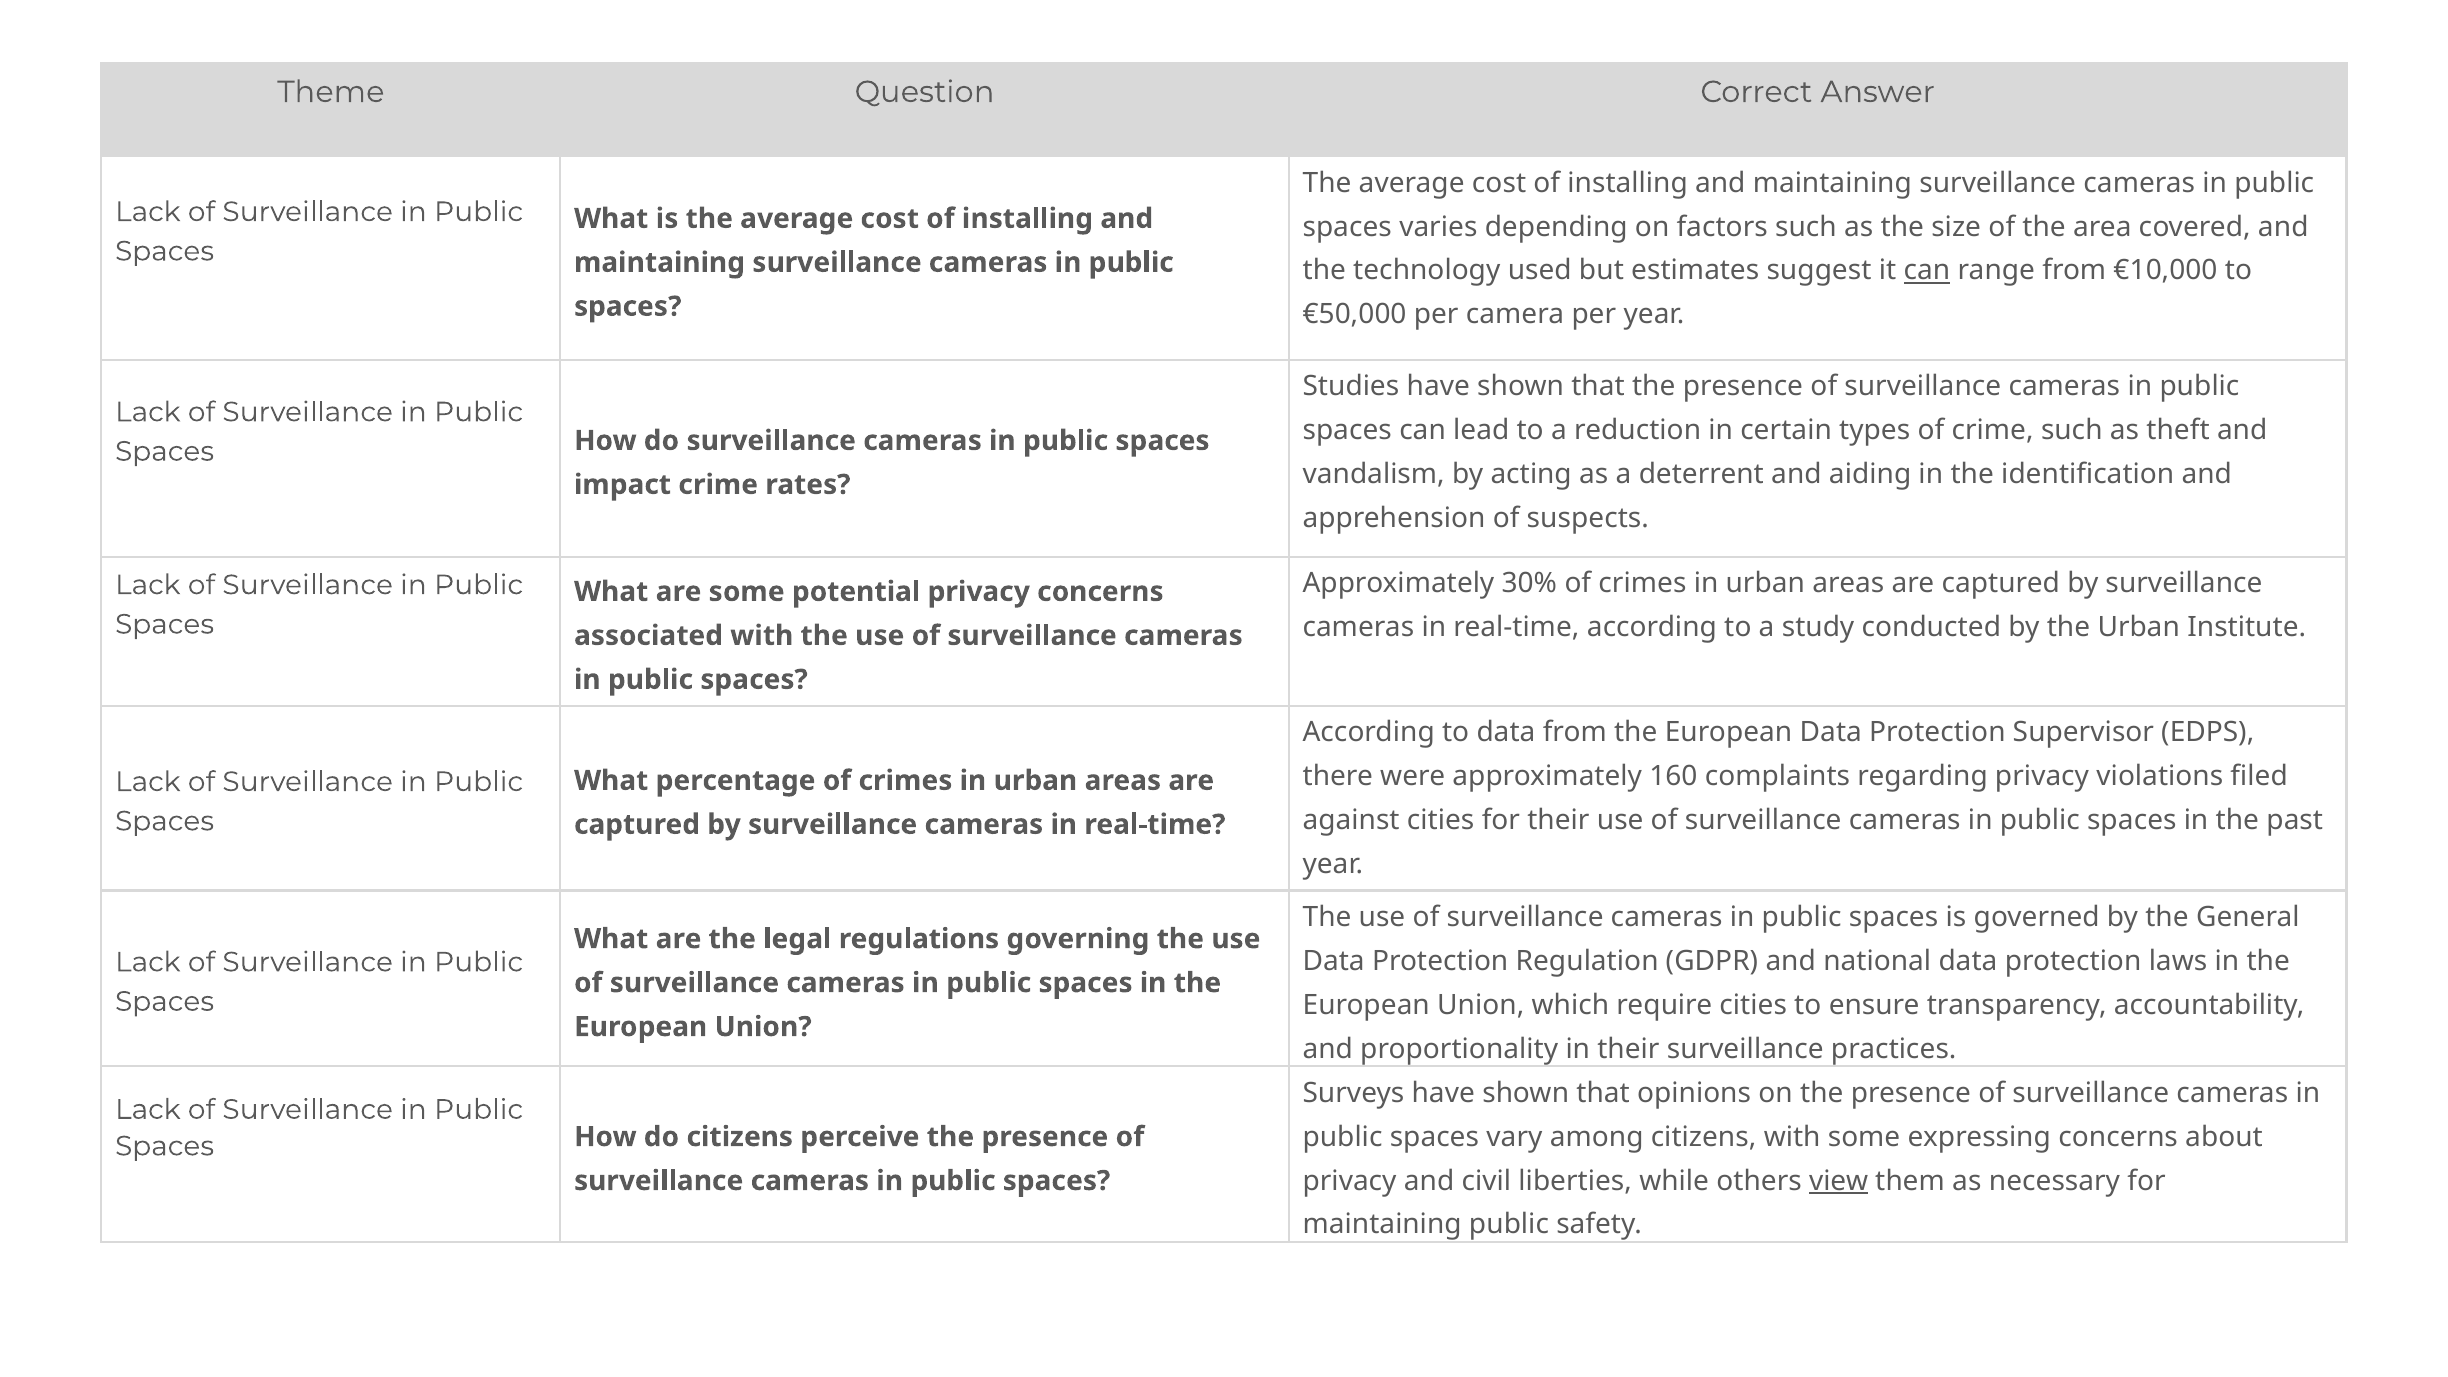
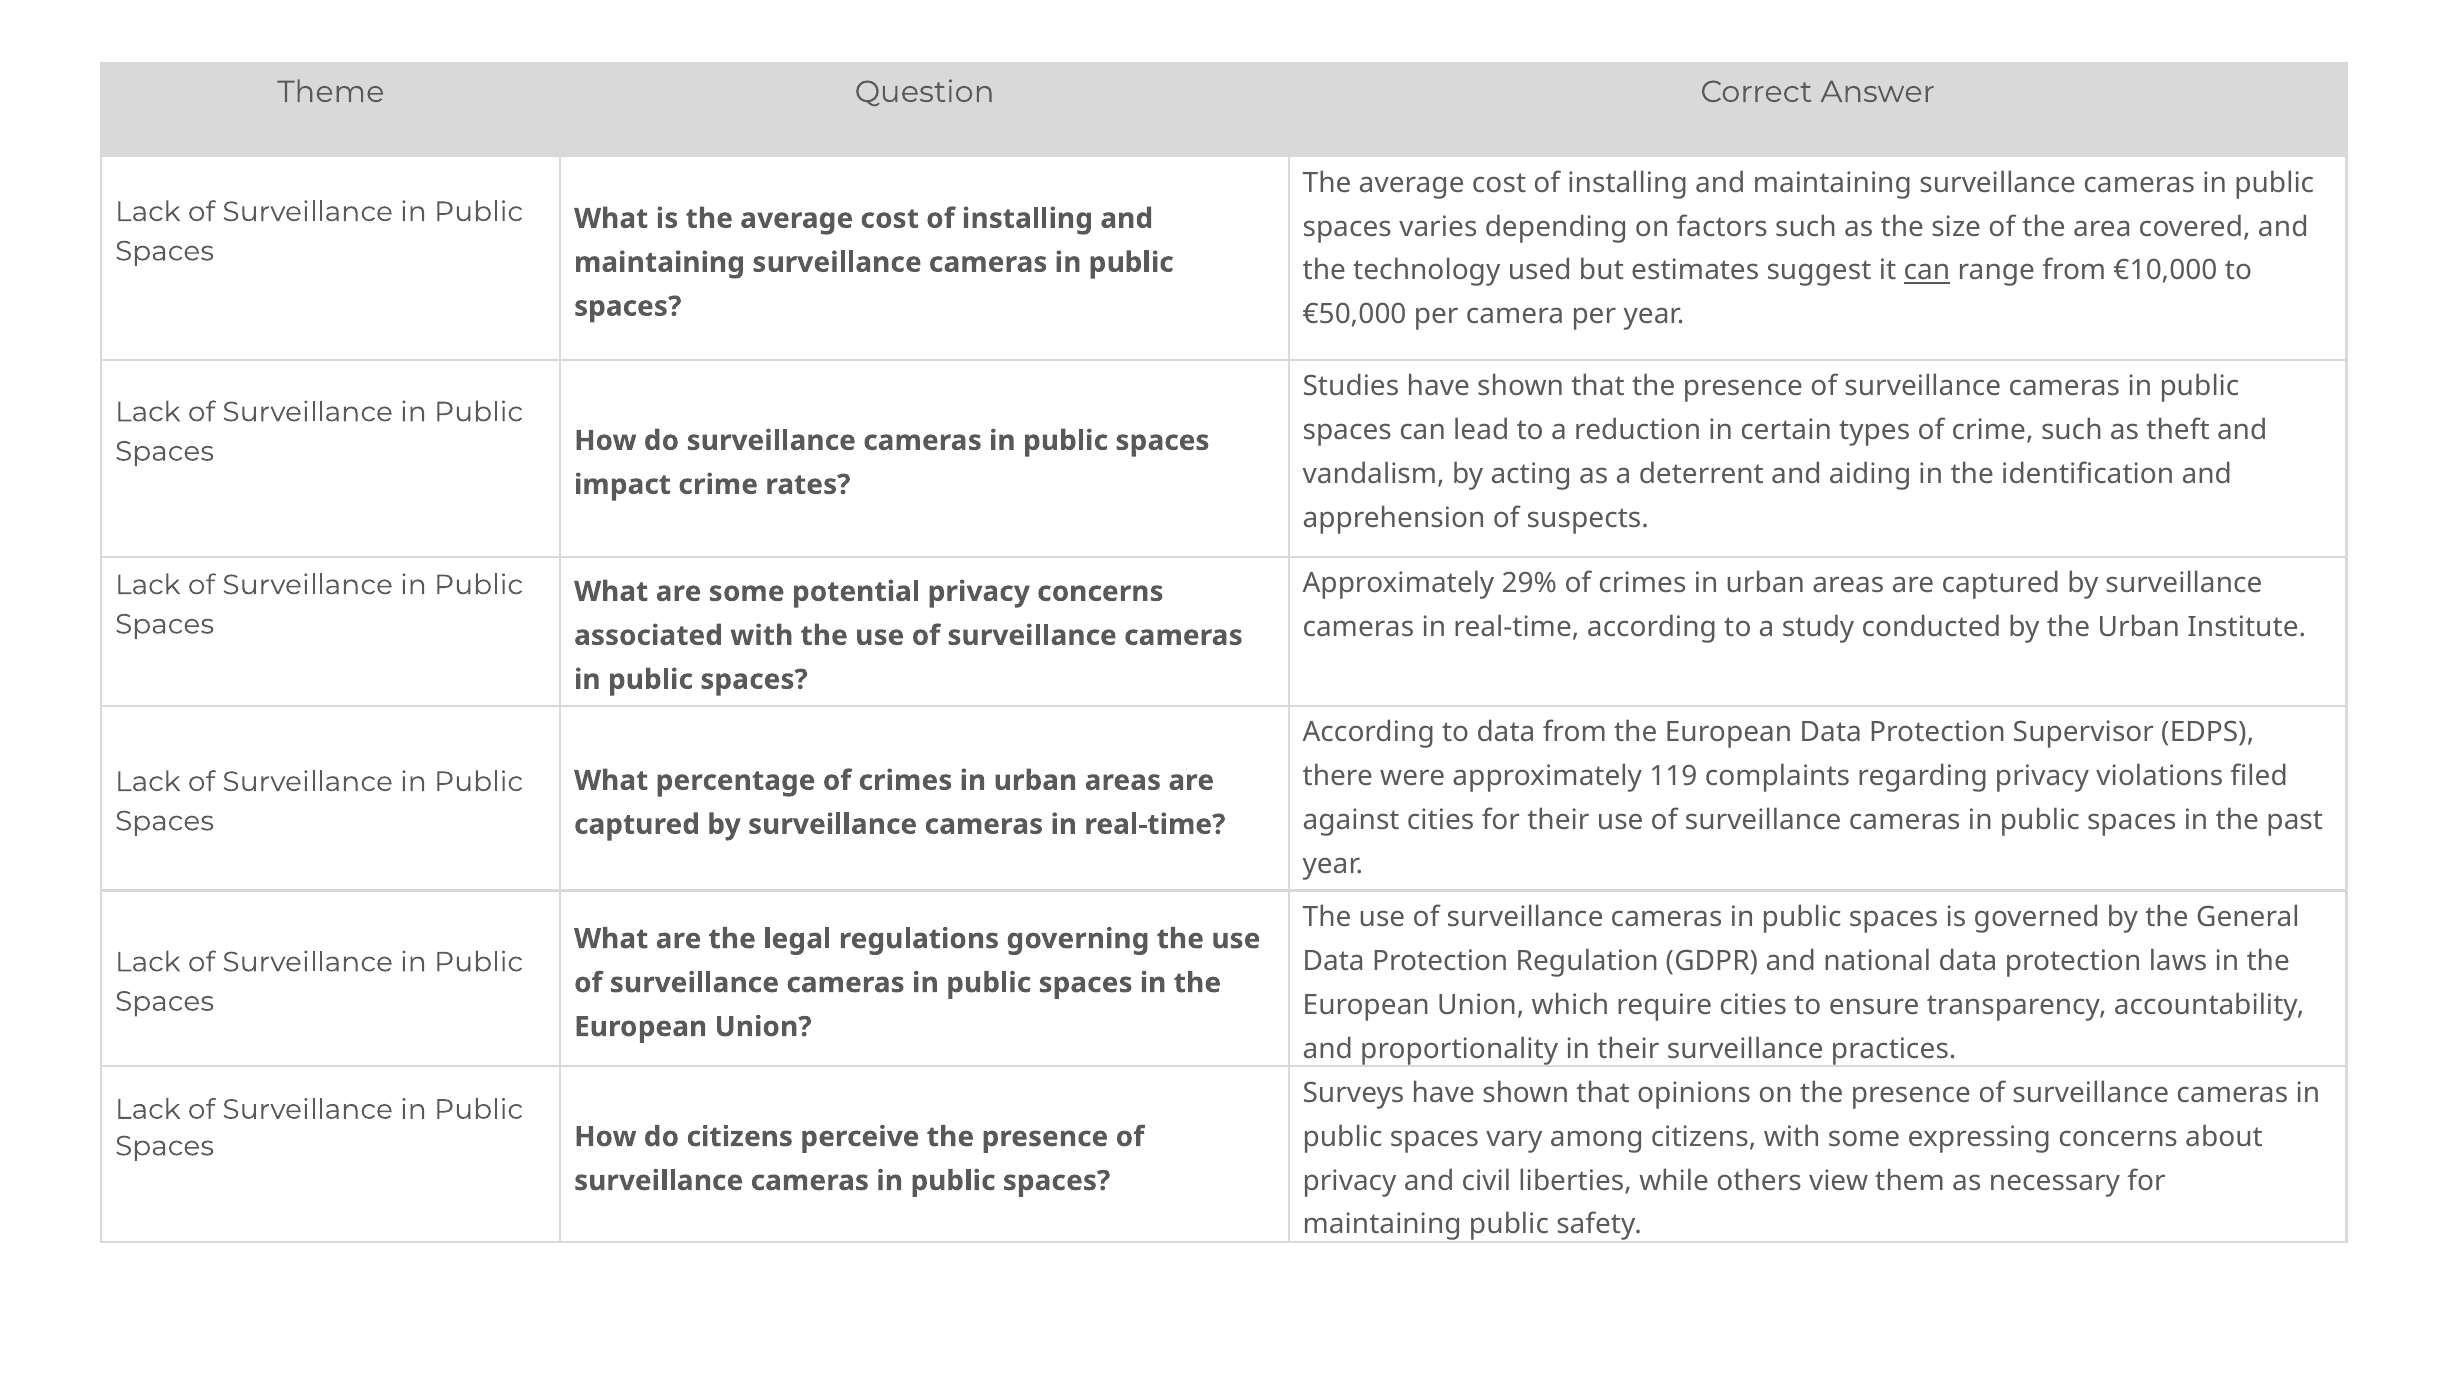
30%: 30% -> 29%
160: 160 -> 119
view underline: present -> none
